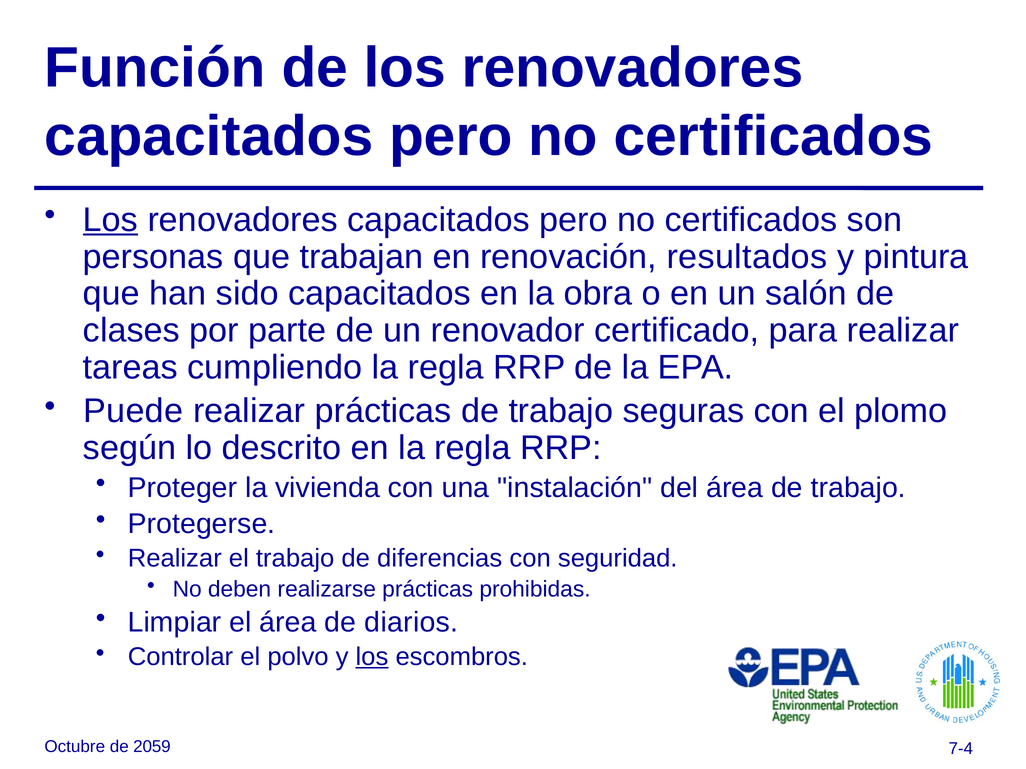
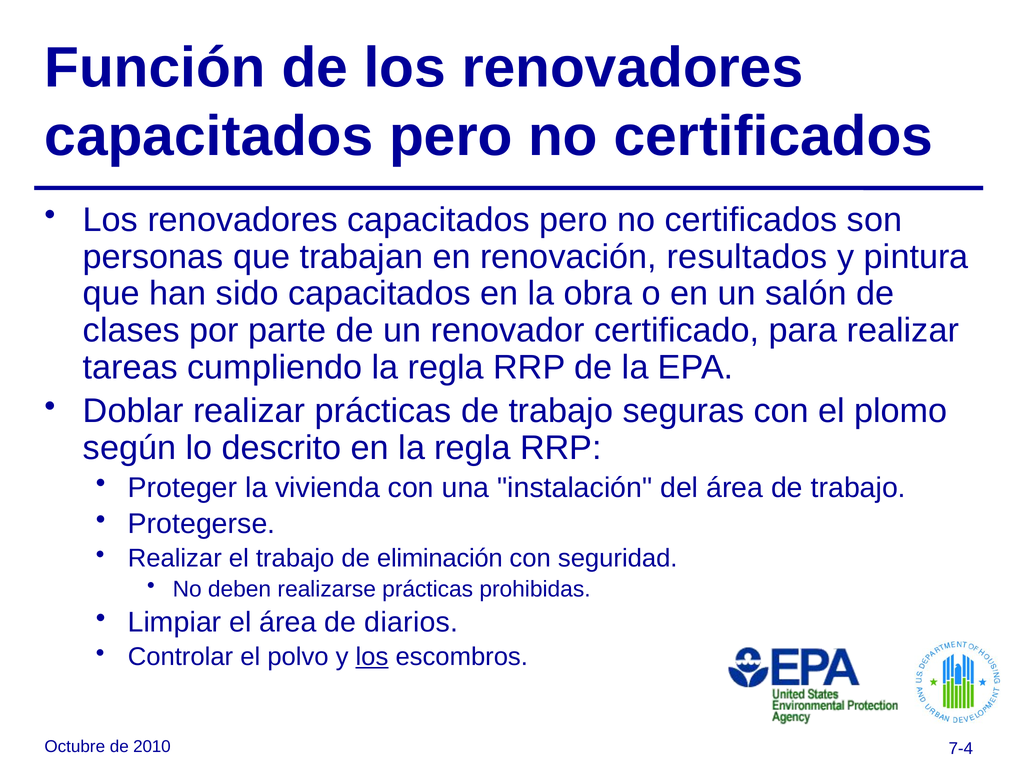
Los at (111, 220) underline: present -> none
Puede: Puede -> Doblar
diferencias: diferencias -> eliminación
2059: 2059 -> 2010
